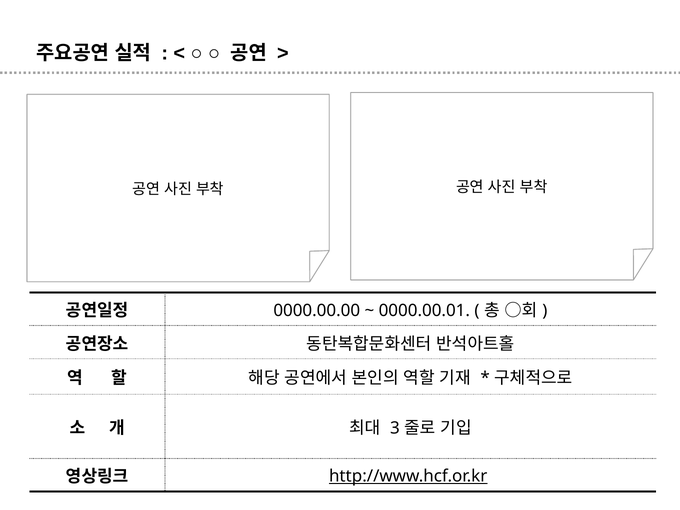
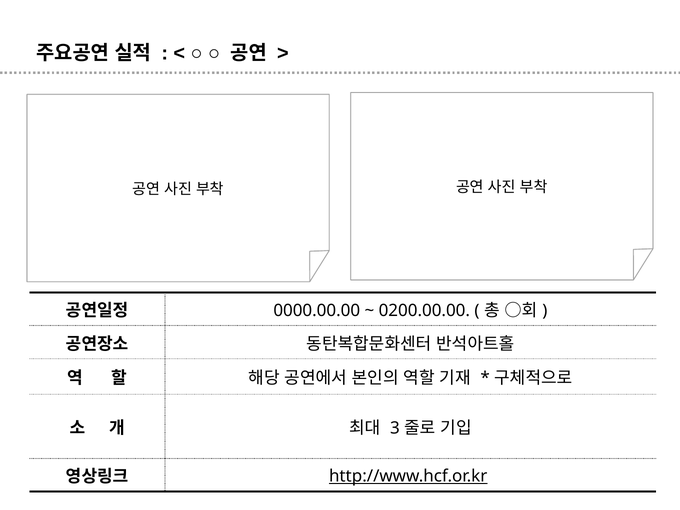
0000.00.01: 0000.00.01 -> 0200.00.00
